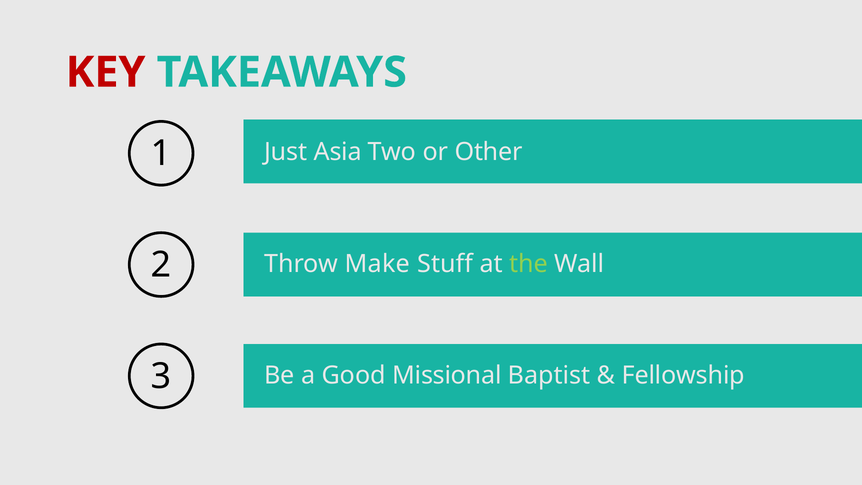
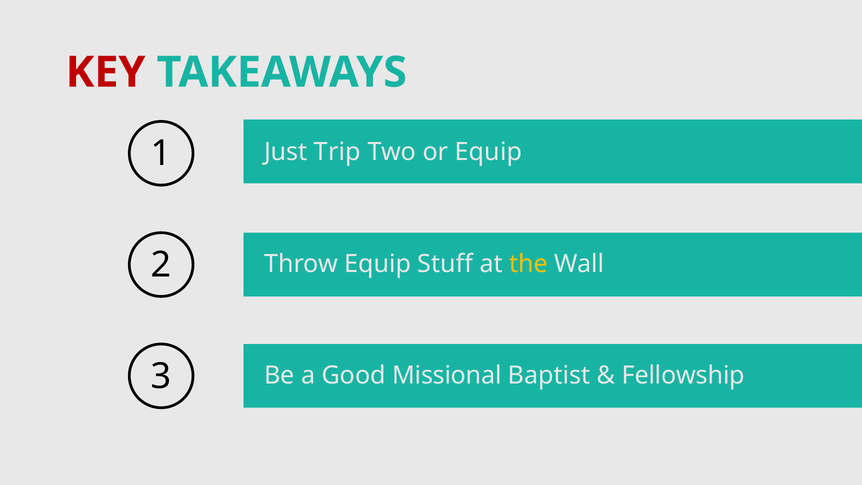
Asia: Asia -> Trip
or Other: Other -> Equip
Throw Make: Make -> Equip
the colour: light green -> yellow
